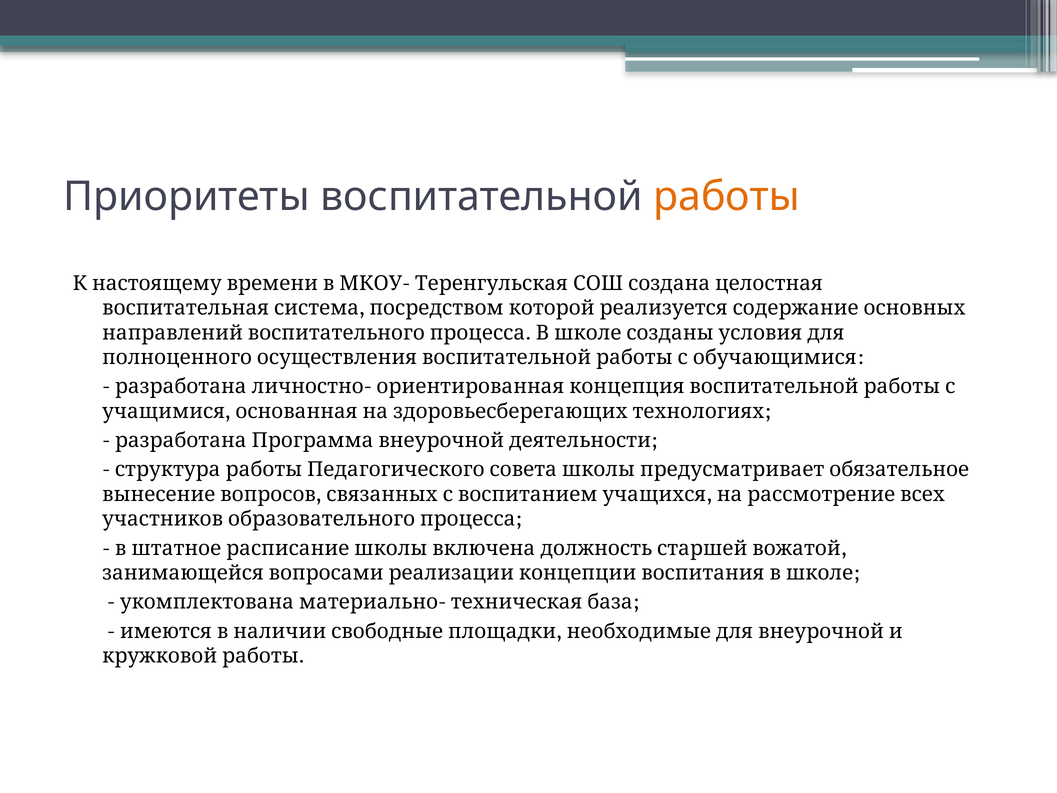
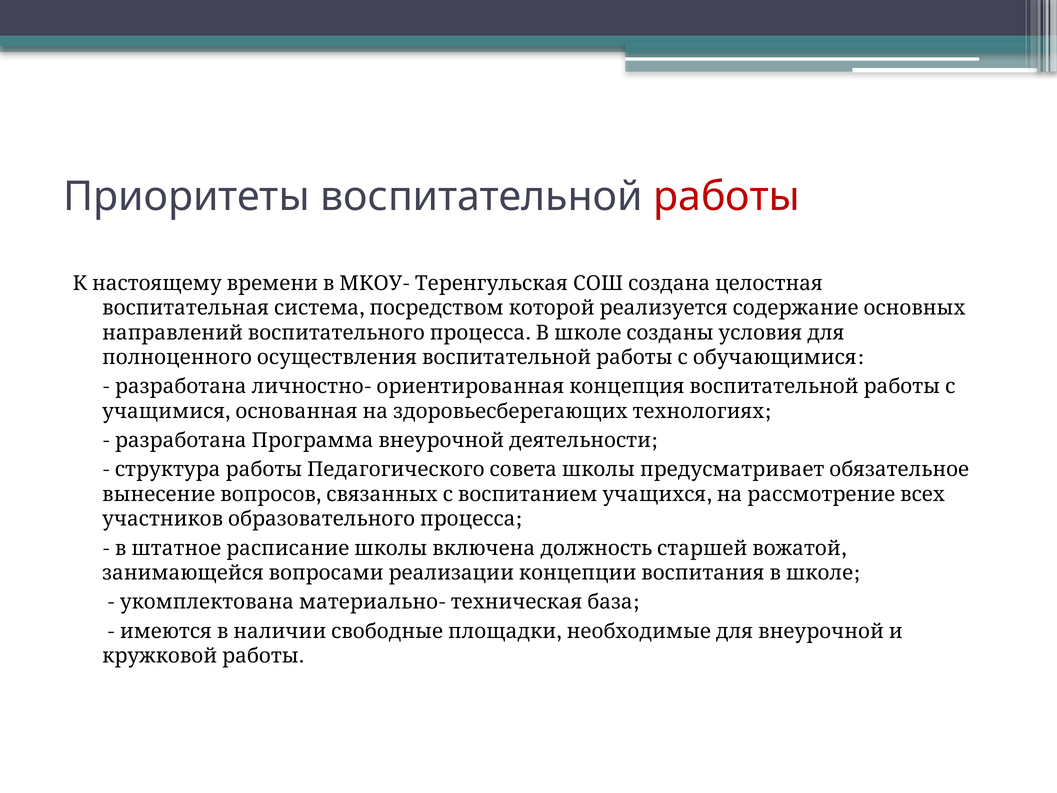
работы colour: orange -> red
